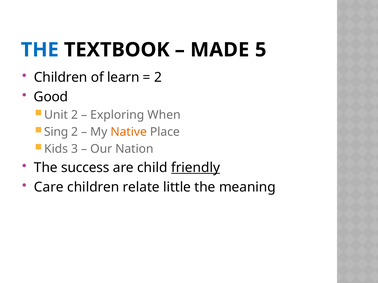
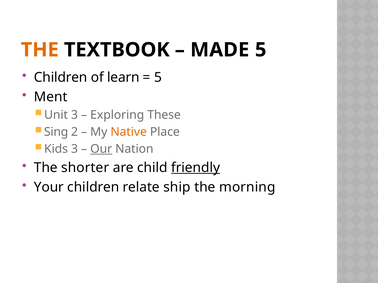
THE at (40, 50) colour: blue -> orange
2 at (158, 78): 2 -> 5
Good: Good -> Ment
Unit 2: 2 -> 3
When: When -> These
Our underline: none -> present
success: success -> shorter
Care: Care -> Your
little: little -> ship
meaning: meaning -> morning
